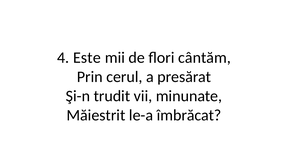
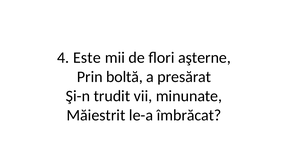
cântăm: cântăm -> aşterne
cerul: cerul -> boltă
